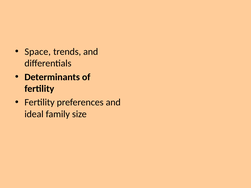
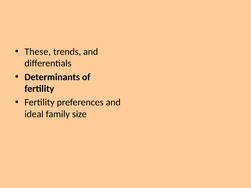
Space: Space -> These
